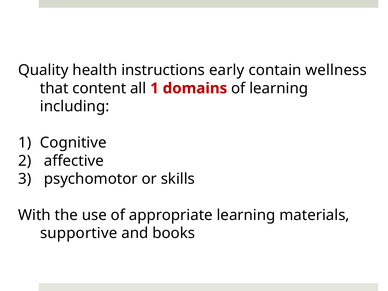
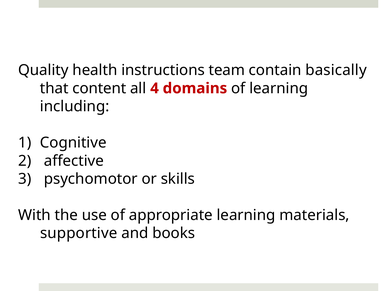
early: early -> team
wellness: wellness -> basically
all 1: 1 -> 4
